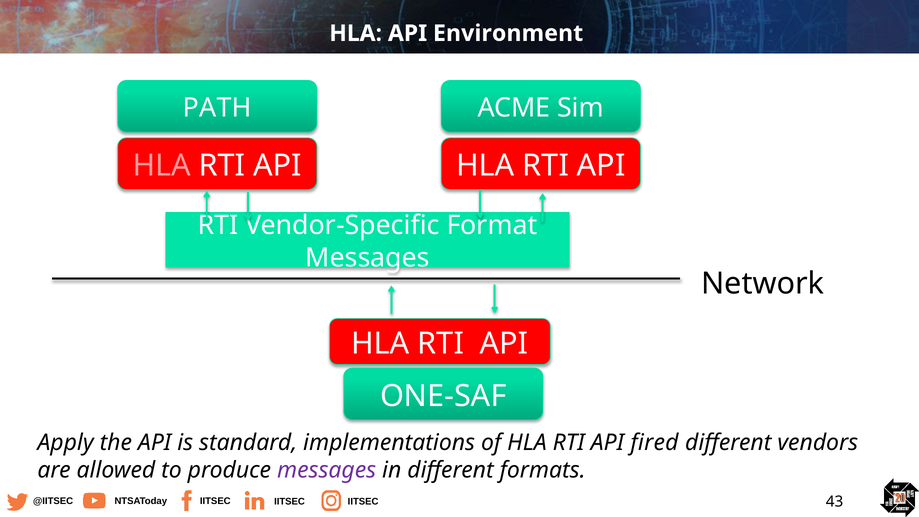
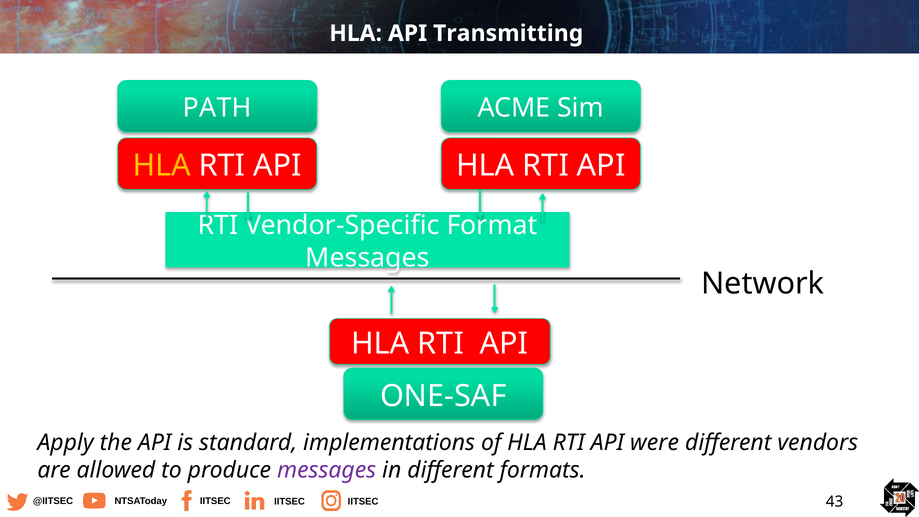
Environment: Environment -> Transmitting
HLA at (162, 166) colour: pink -> yellow
fired: fired -> were
